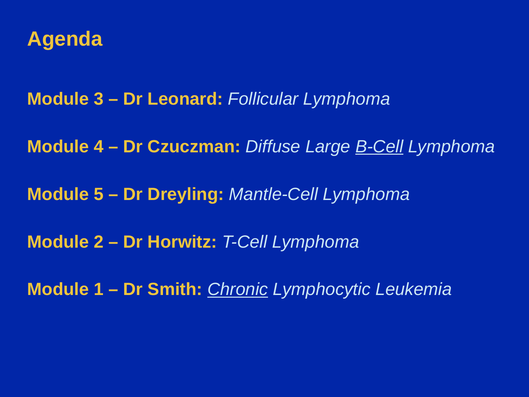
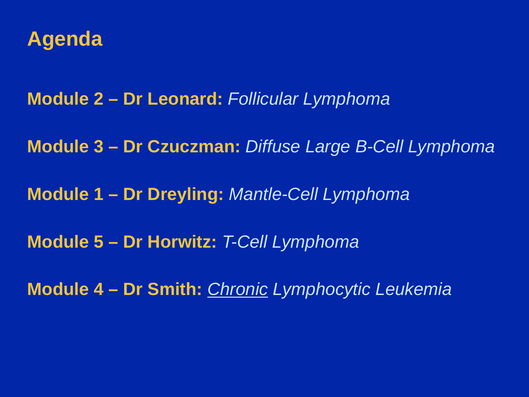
3: 3 -> 2
4: 4 -> 3
B-Cell underline: present -> none
5: 5 -> 1
2: 2 -> 5
1: 1 -> 4
